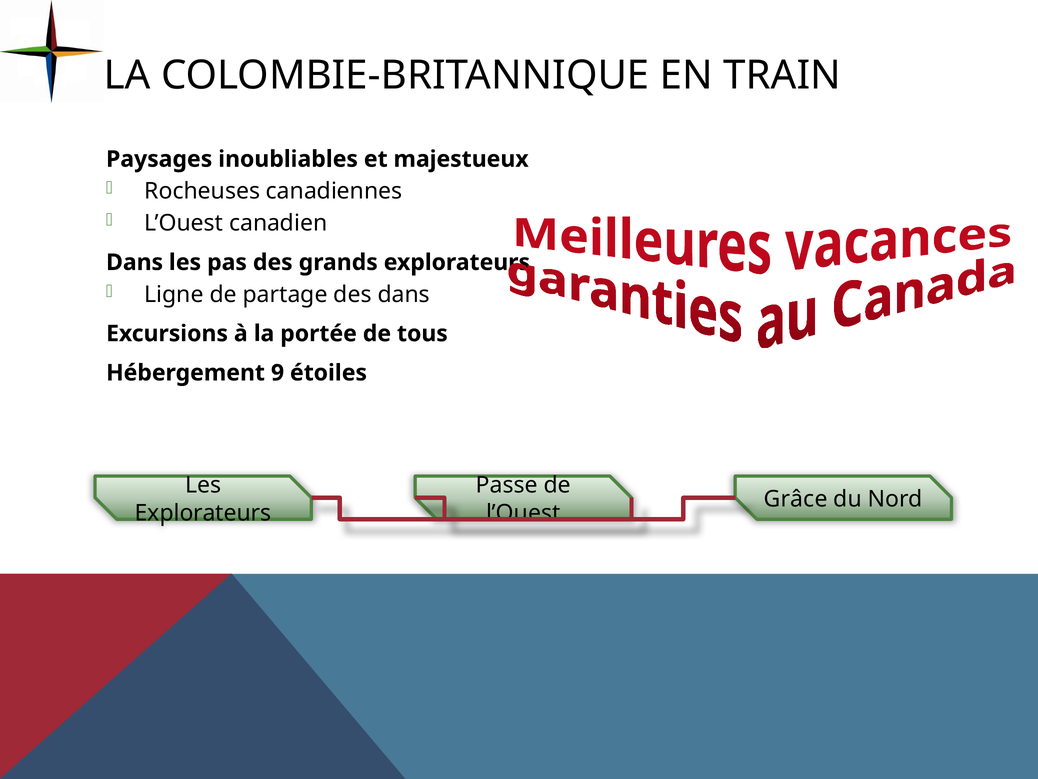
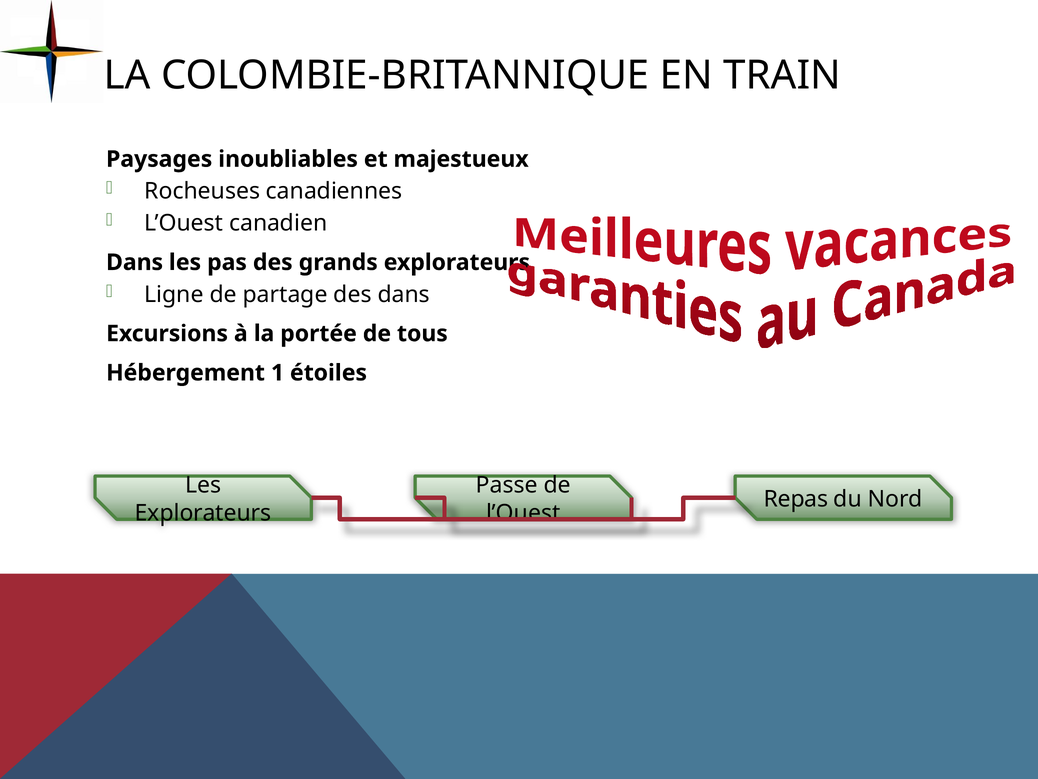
9: 9 -> 1
Grâce: Grâce -> Repas
